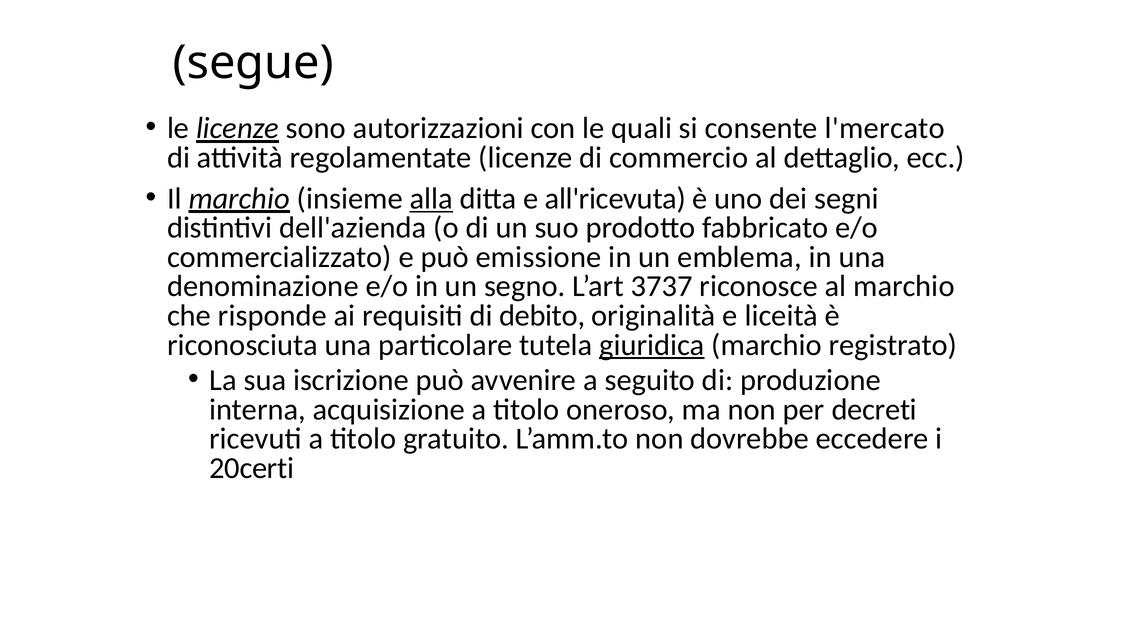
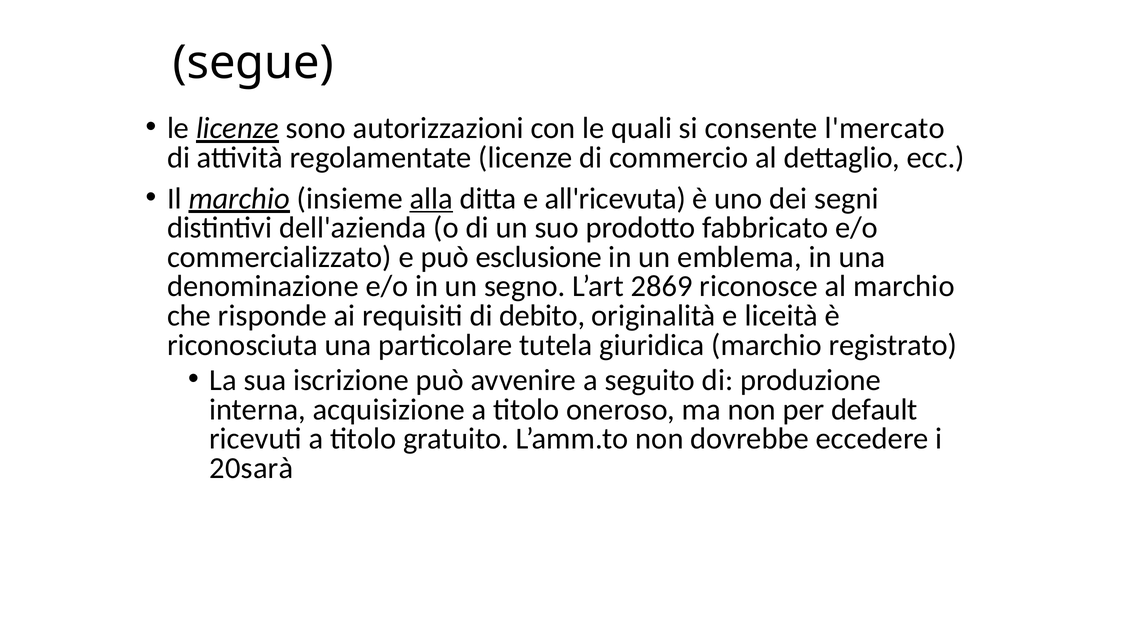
emissione: emissione -> esclusione
3737: 3737 -> 2869
giuridica underline: present -> none
decreti: decreti -> default
20certi: 20certi -> 20sarà
